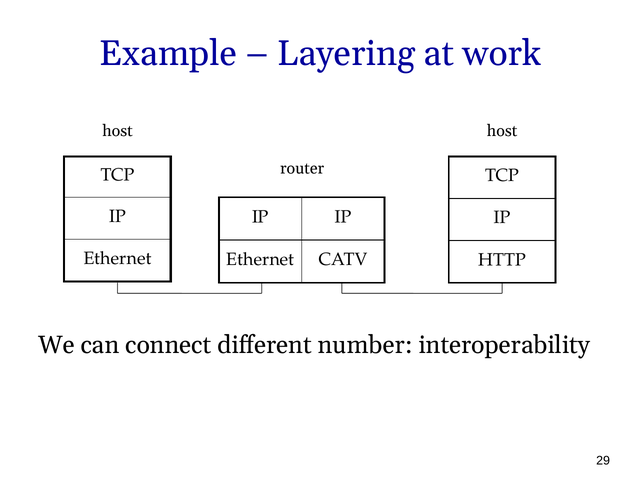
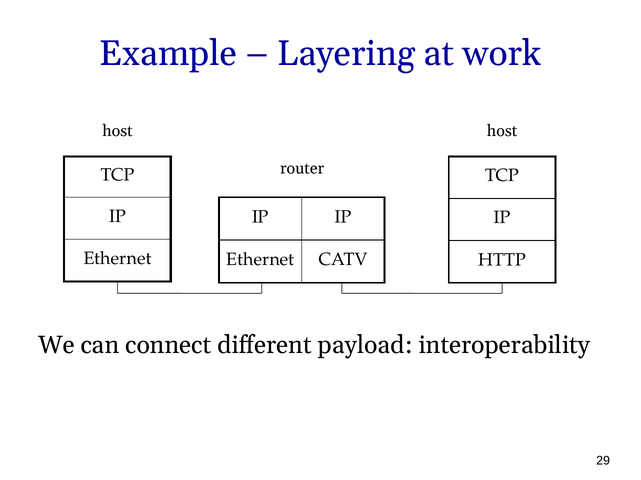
number: number -> payload
